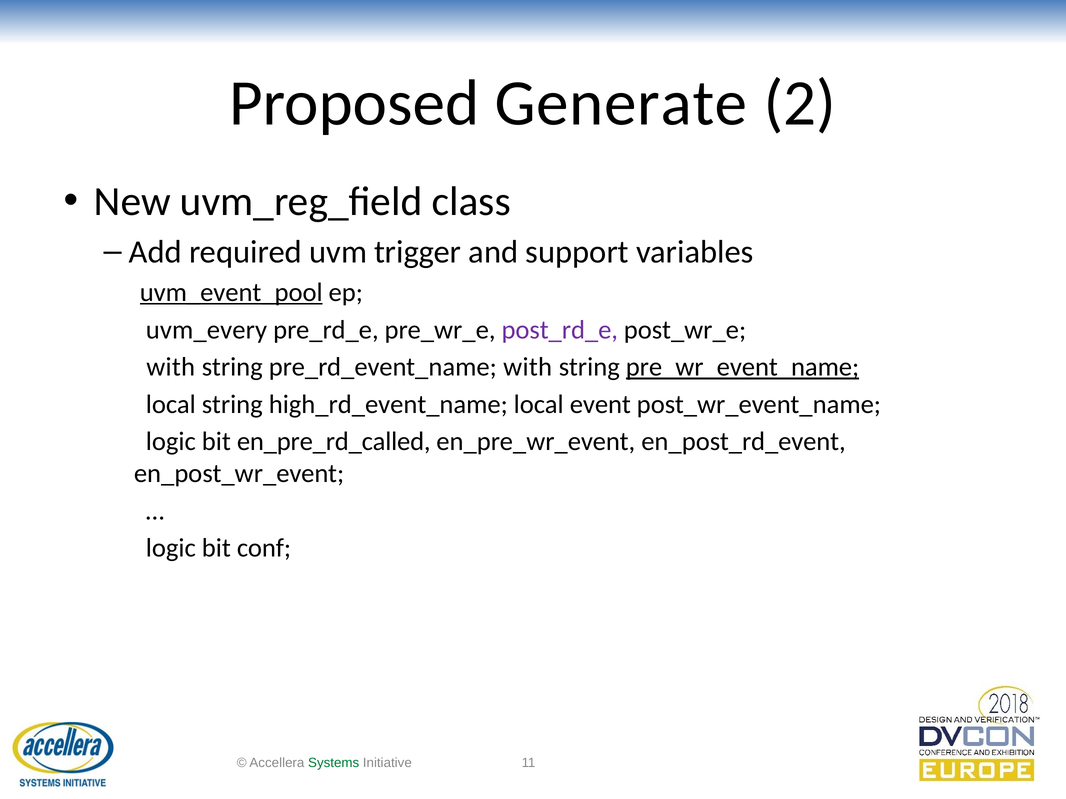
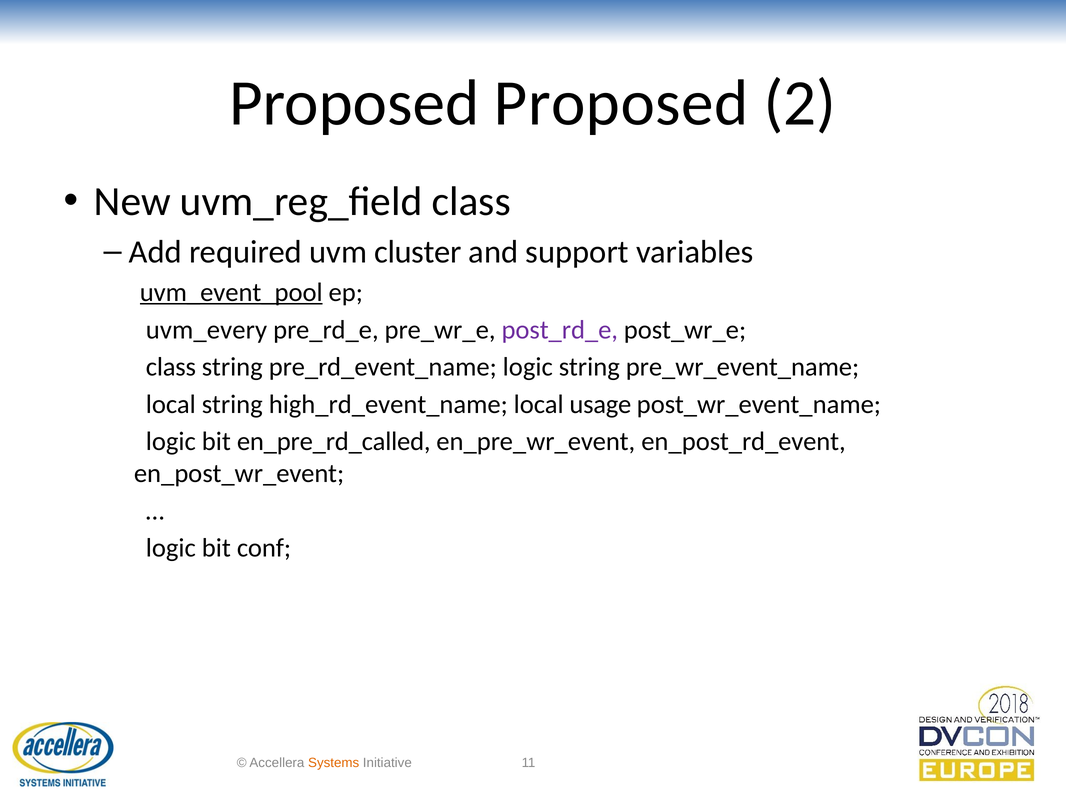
Proposed Generate: Generate -> Proposed
trigger: trigger -> cluster
with at (171, 367): with -> class
pre_rd_event_name with: with -> logic
pre_wr_event_name underline: present -> none
event: event -> usage
Systems colour: green -> orange
